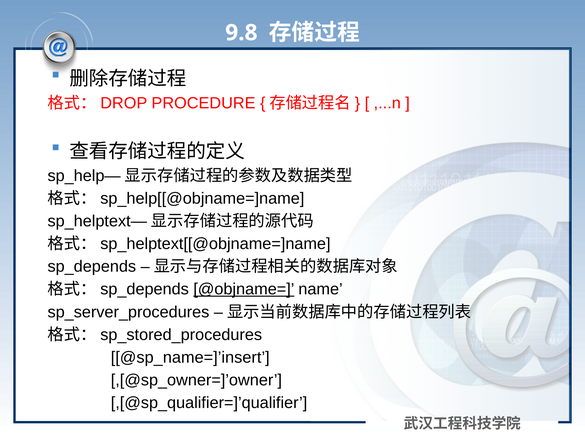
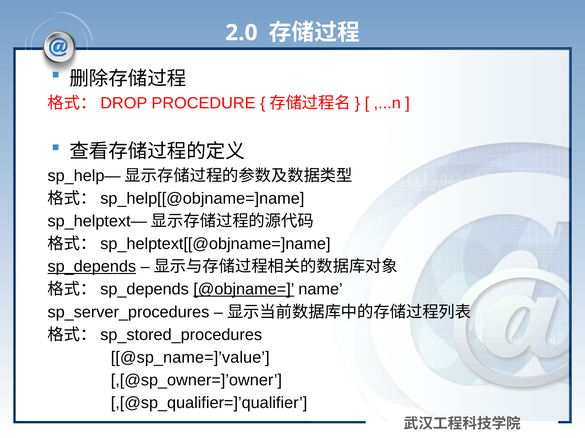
9.8: 9.8 -> 2.0
sp_depends underline: none -> present
@sp_name=]’insert: @sp_name=]’insert -> @sp_name=]’value
